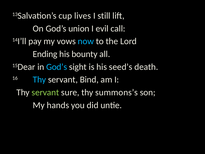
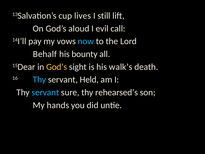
union: union -> aloud
Ending: Ending -> Behalf
God’s at (57, 67) colour: light blue -> yellow
seed’s: seed’s -> walk’s
Bind: Bind -> Held
servant at (45, 92) colour: light green -> light blue
summons’s: summons’s -> rehearsed’s
